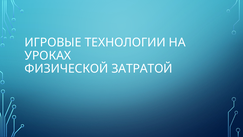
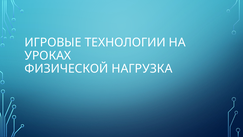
ЗАТРАТОЙ: ЗАТРАТОЙ -> НАГРУЗКА
